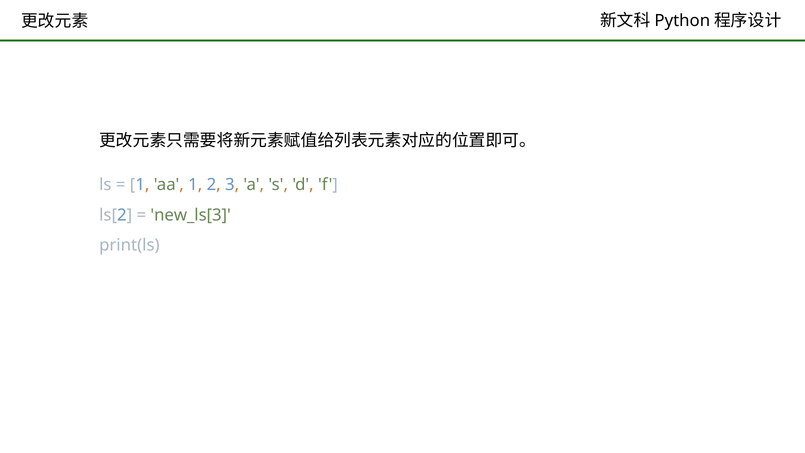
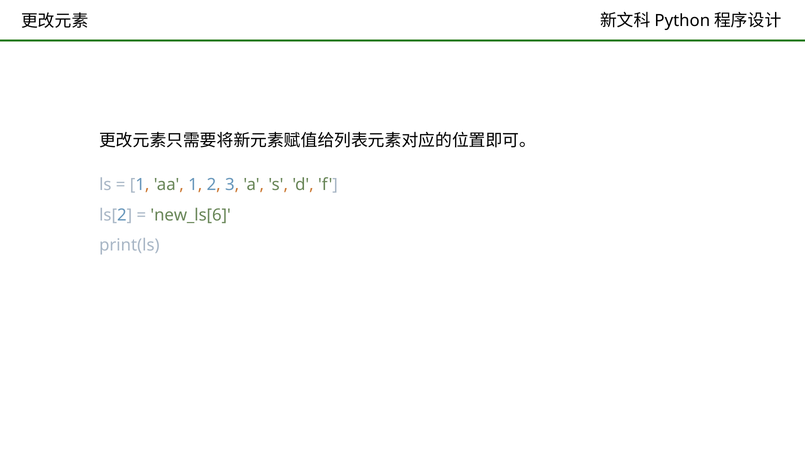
new_ls[3: new_ls[3 -> new_ls[6
